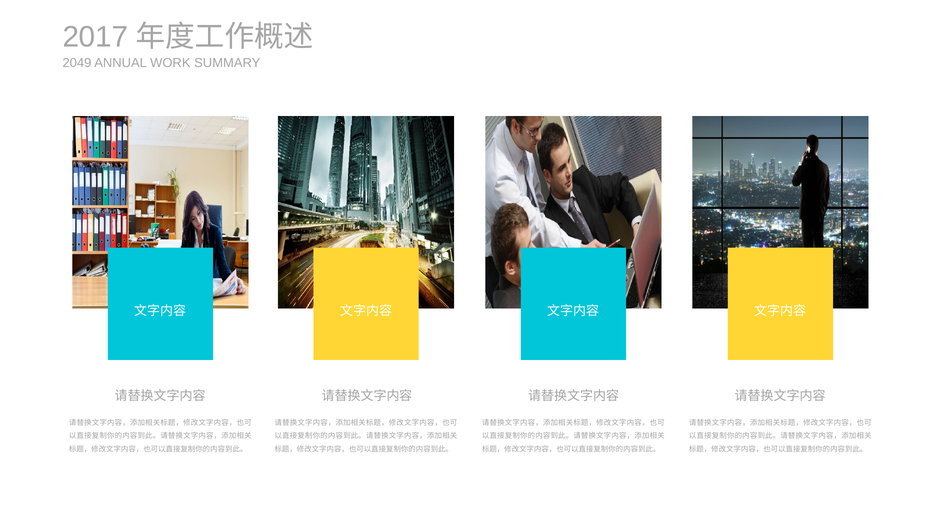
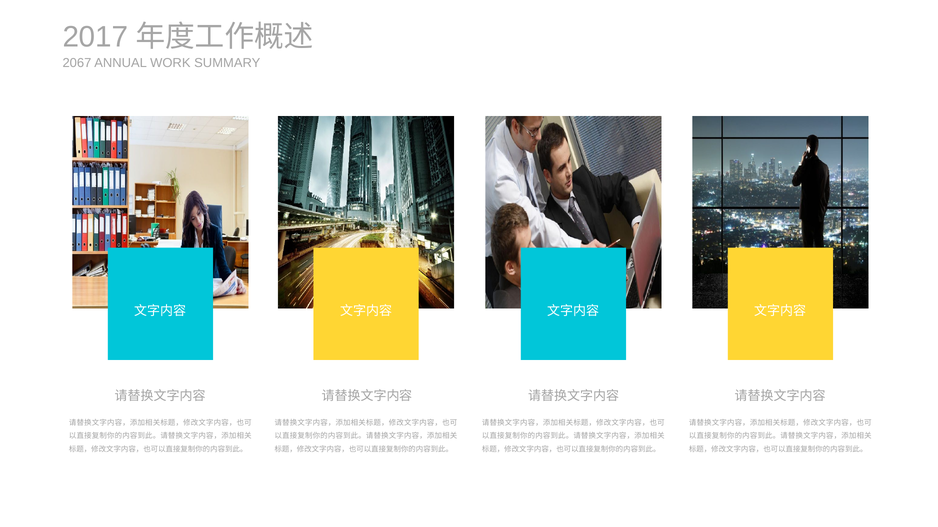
2049: 2049 -> 2067
